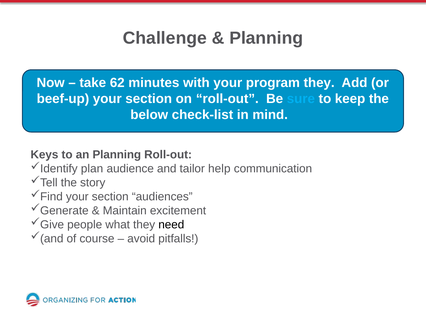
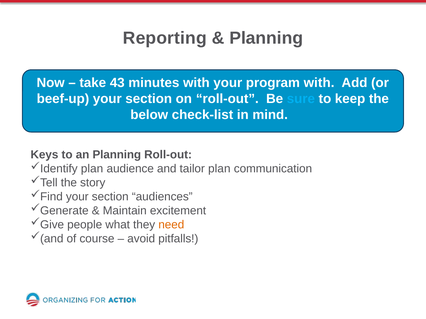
Challenge: Challenge -> Reporting
62: 62 -> 43
program they: they -> with
tailor help: help -> plan
need colour: black -> orange
